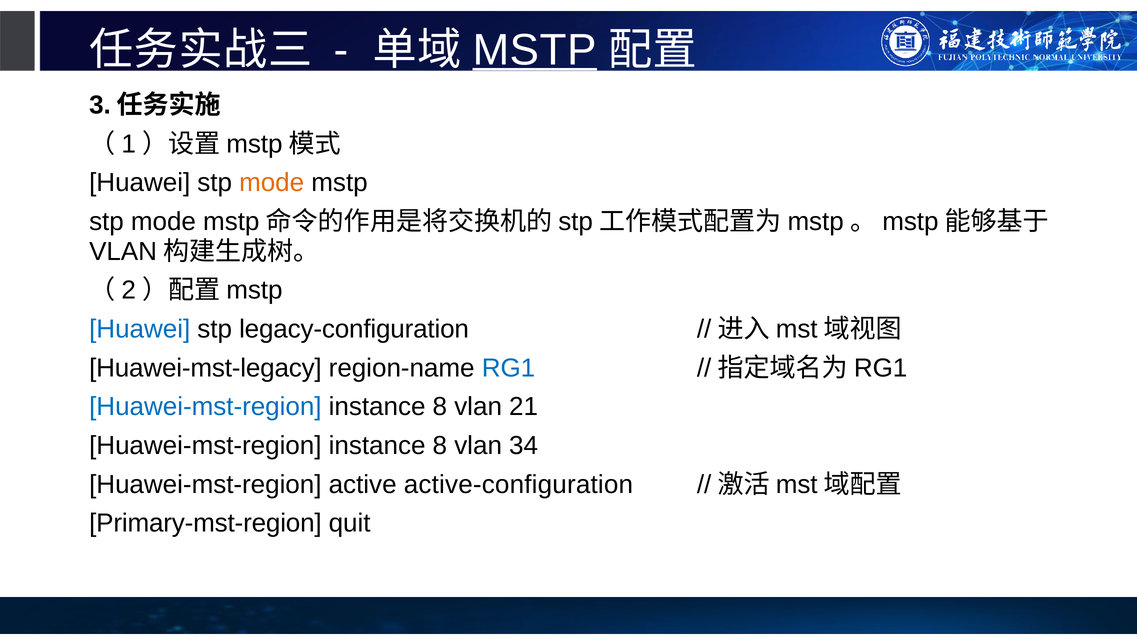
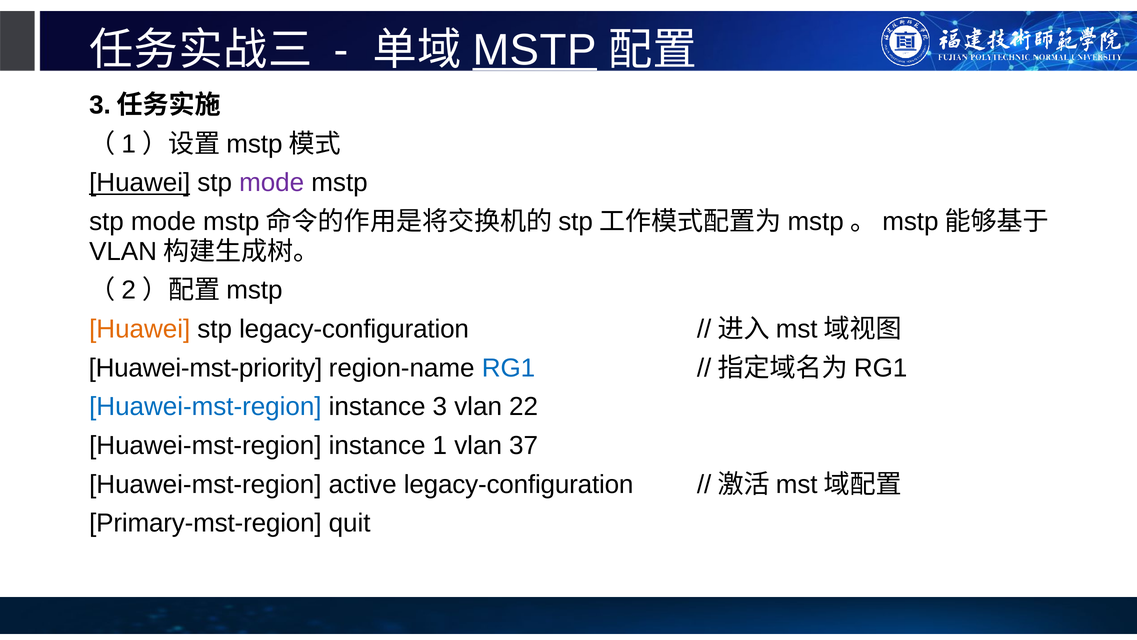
Huawei at (140, 183) underline: none -> present
mode at (272, 183) colour: orange -> purple
Huawei at (140, 329) colour: blue -> orange
Huawei-mst-legacy: Huawei-mst-legacy -> Huawei-mst-priority
8 at (440, 406): 8 -> 3
21: 21 -> 22
8 at (440, 445): 8 -> 1
34: 34 -> 37
active active-configuration: active-configuration -> legacy-configuration
